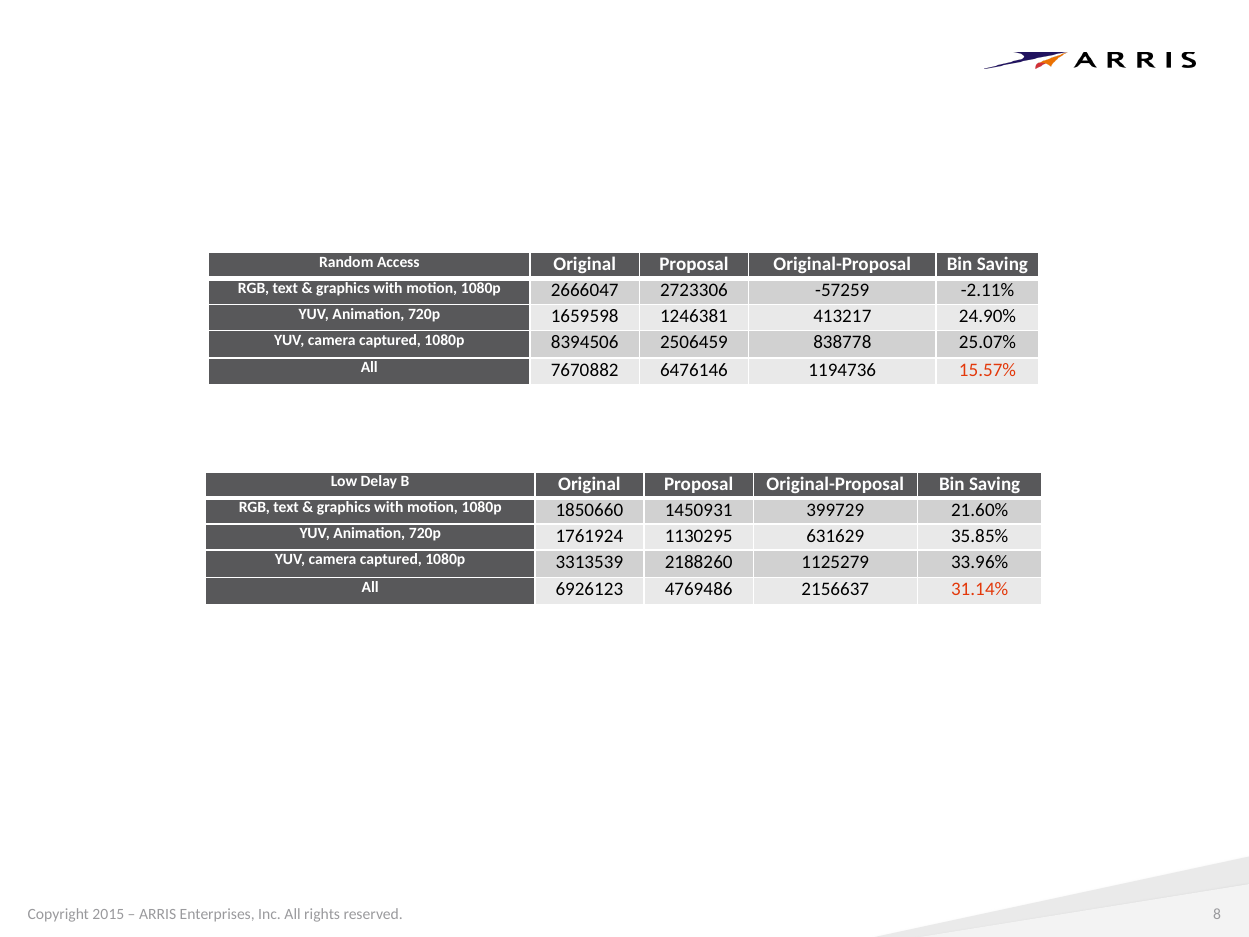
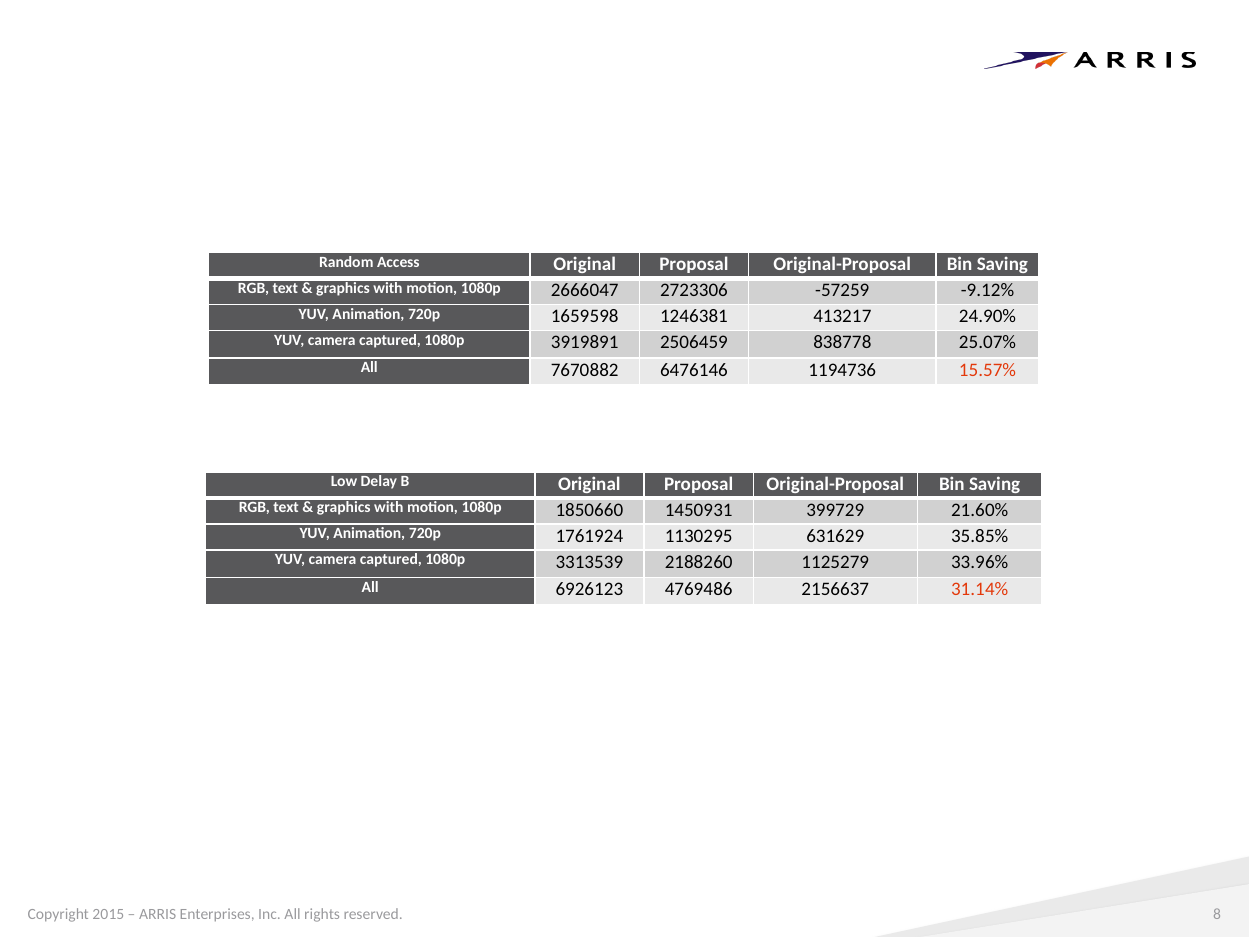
-2.11%: -2.11% -> -9.12%
8394506: 8394506 -> 3919891
